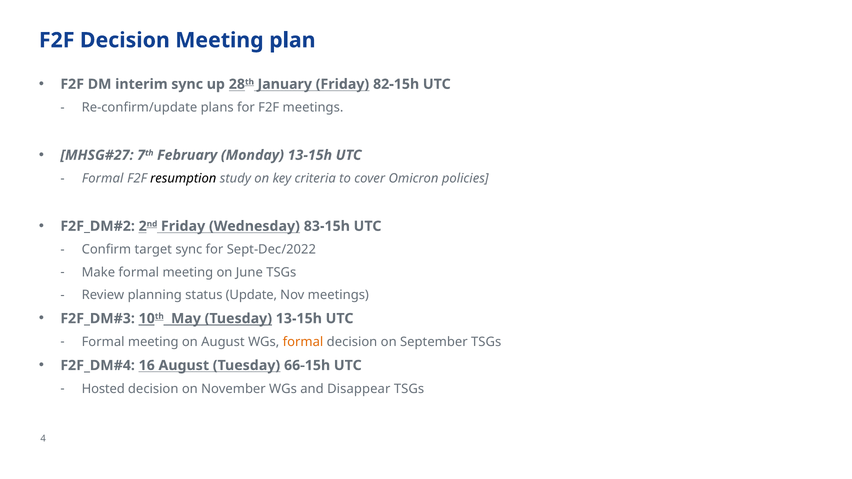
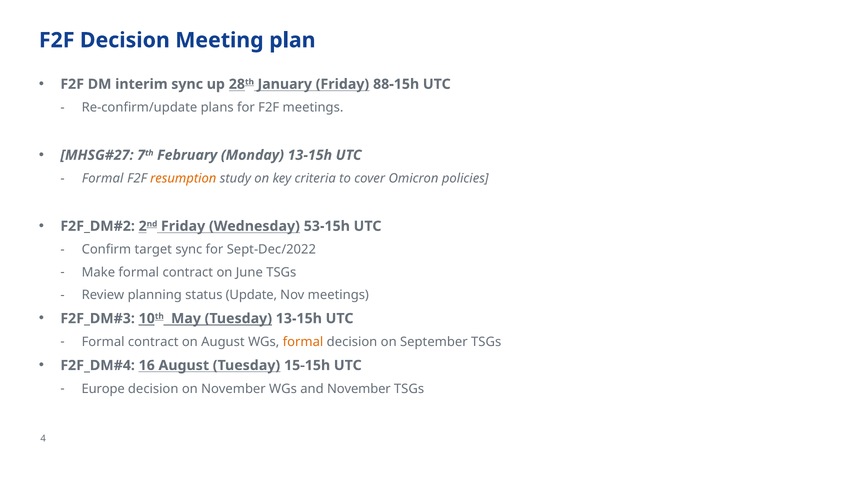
82-15h: 82-15h -> 88-15h
resumption colour: black -> orange
83-15h: 83-15h -> 53-15h
Make formal meeting: meeting -> contract
meeting at (153, 342): meeting -> contract
66-15h: 66-15h -> 15-15h
Hosted: Hosted -> Europe
and Disappear: Disappear -> November
